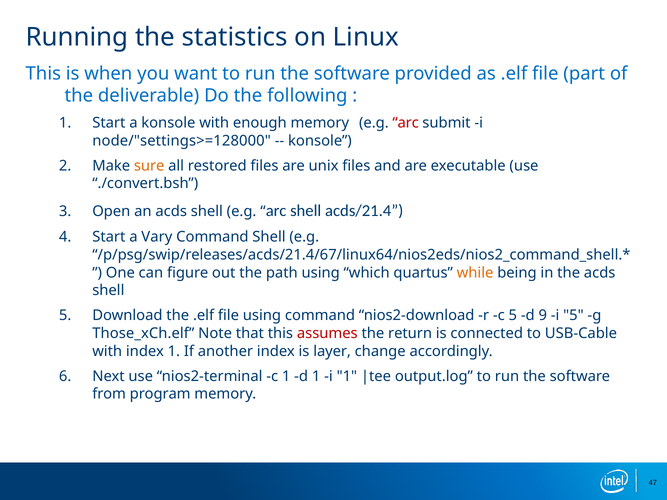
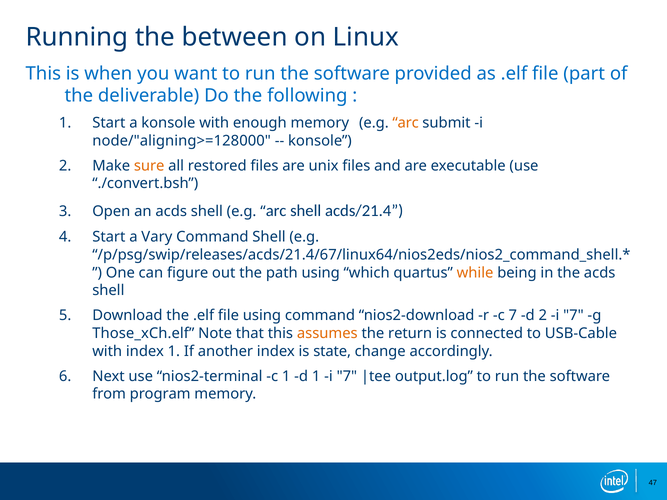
statistics: statistics -> between
arc at (406, 123) colour: red -> orange
node/"settings>=128000: node/"settings>=128000 -> node/"aligning>=128000
c 5: 5 -> 7
d 9: 9 -> 2
5 at (573, 316): 5 -> 7
assumes colour: red -> orange
layer: layer -> state
1 i 1: 1 -> 7
